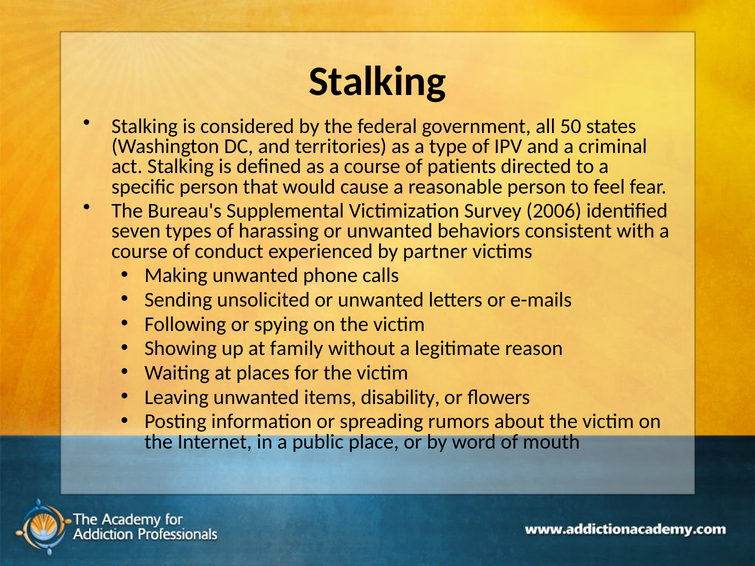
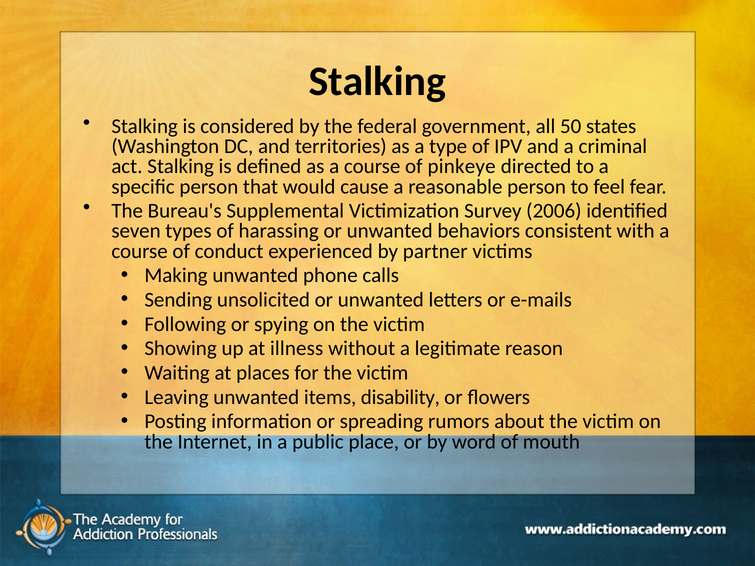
patients: patients -> pinkeye
family: family -> illness
